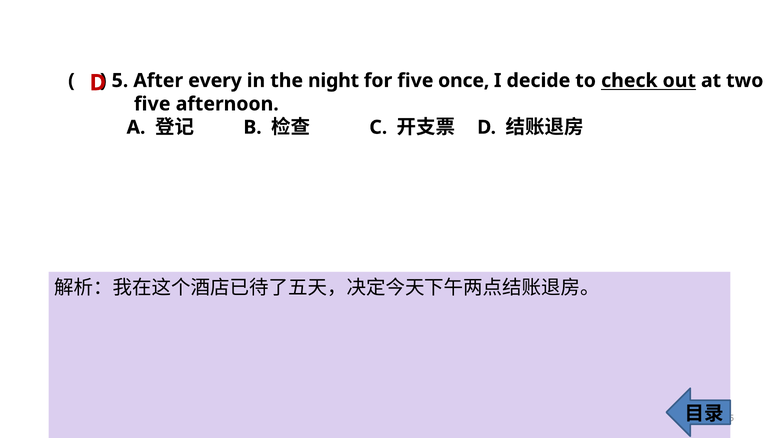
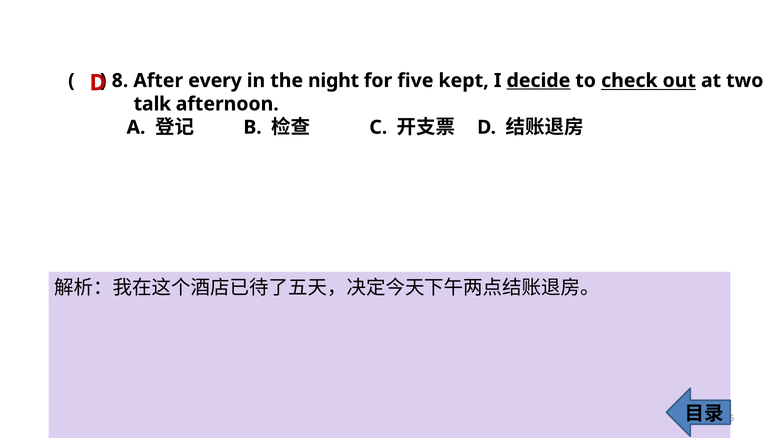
5: 5 -> 8
once: once -> kept
decide underline: none -> present
five at (152, 104): five -> talk
